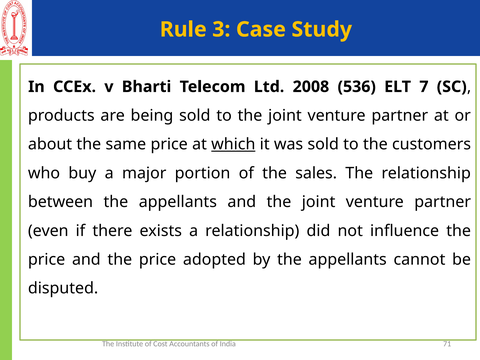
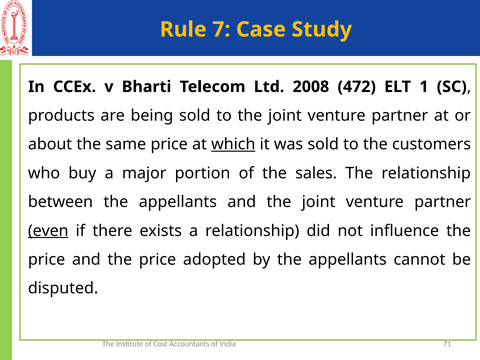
3: 3 -> 7
536: 536 -> 472
7: 7 -> 1
even underline: none -> present
